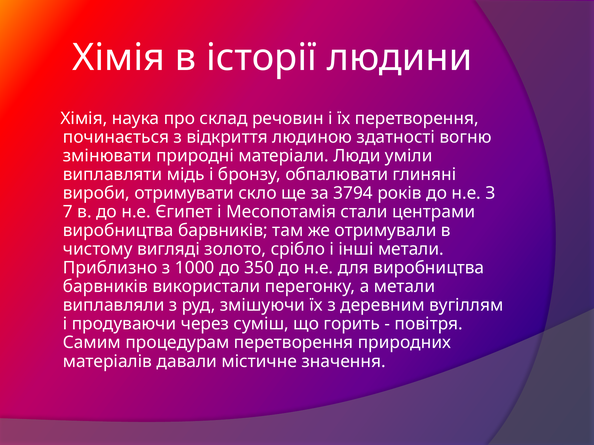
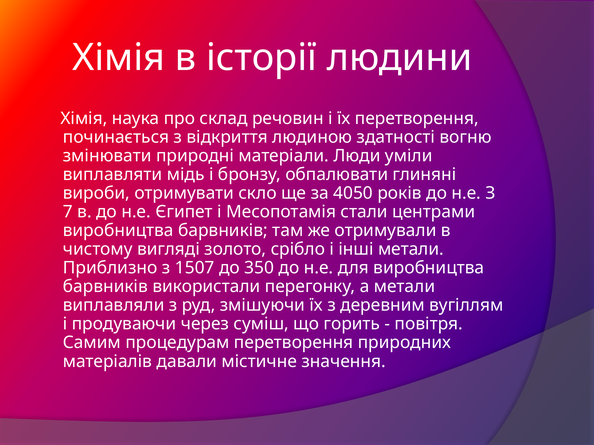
3794: 3794 -> 4050
1000: 1000 -> 1507
